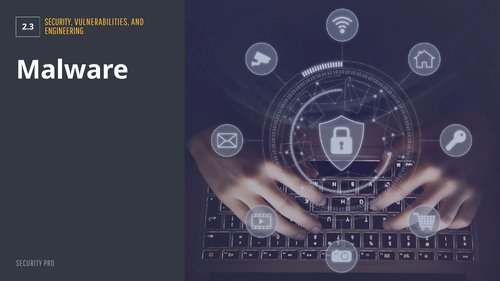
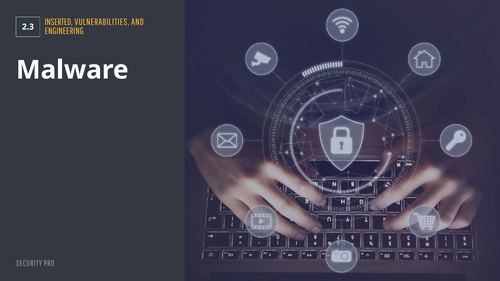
SECURITY at (59, 22): SECURITY -> INSERTED
